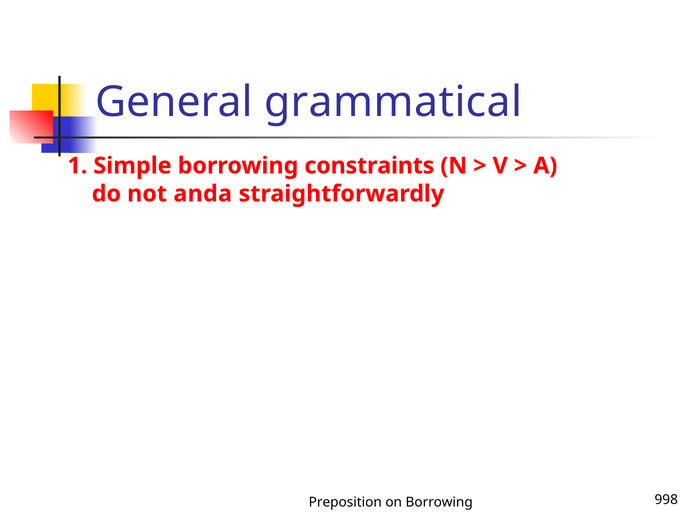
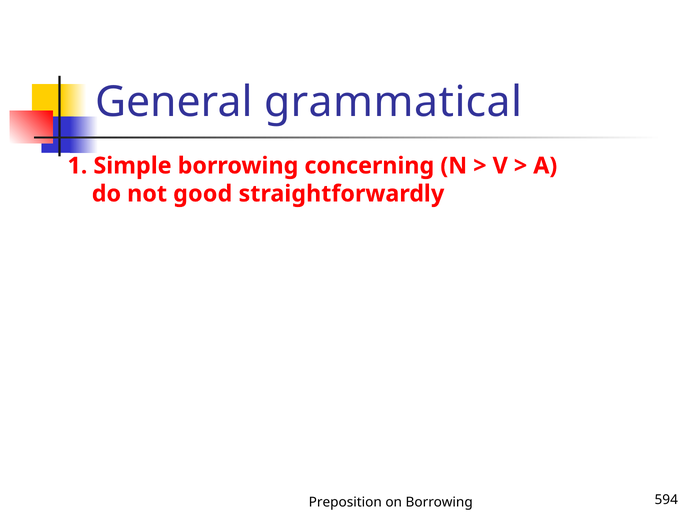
constraints: constraints -> concerning
anda: anda -> good
998: 998 -> 594
